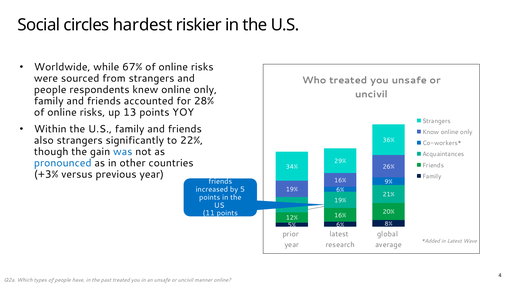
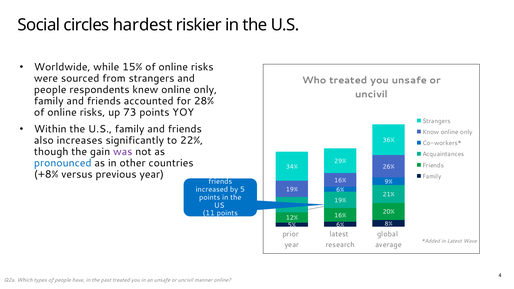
67%: 67% -> 15%
13: 13 -> 73
also strangers: strangers -> increases
was colour: blue -> purple
+3%: +3% -> +8%
